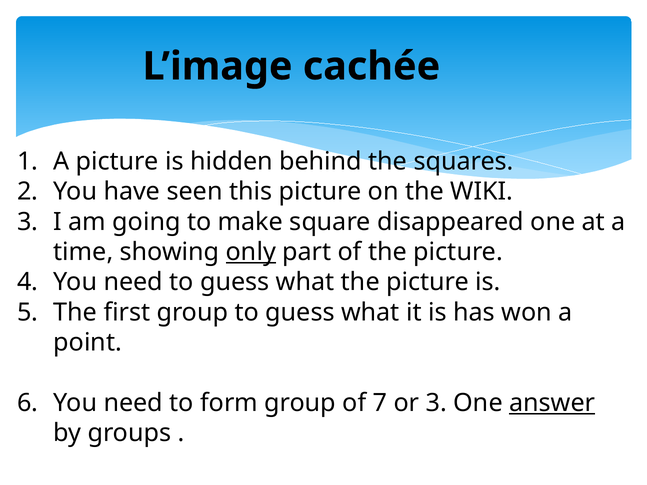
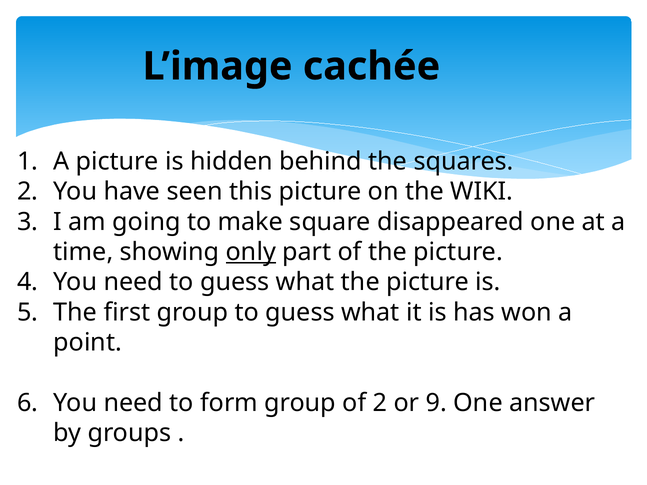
of 7: 7 -> 2
or 3: 3 -> 9
answer underline: present -> none
